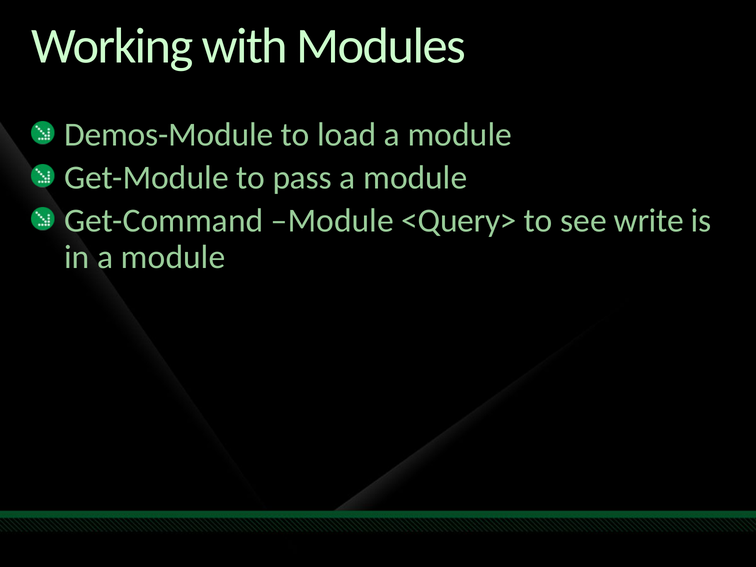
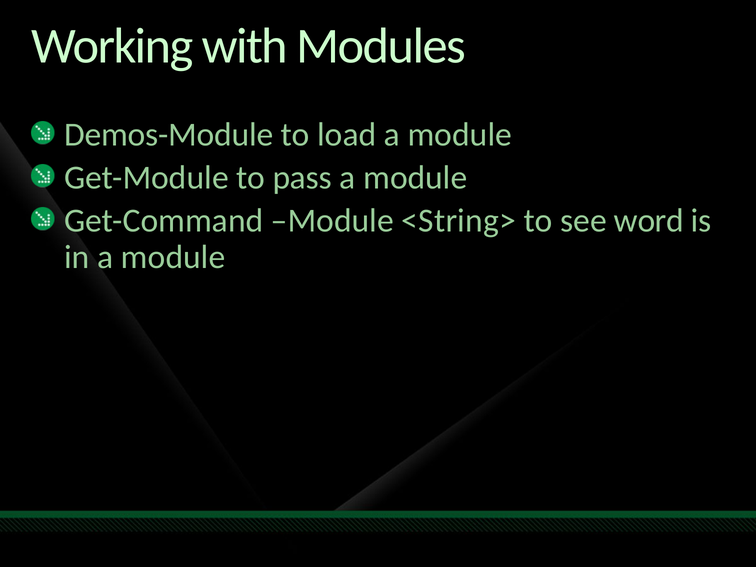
<Query>: <Query> -> <String>
write: write -> word
